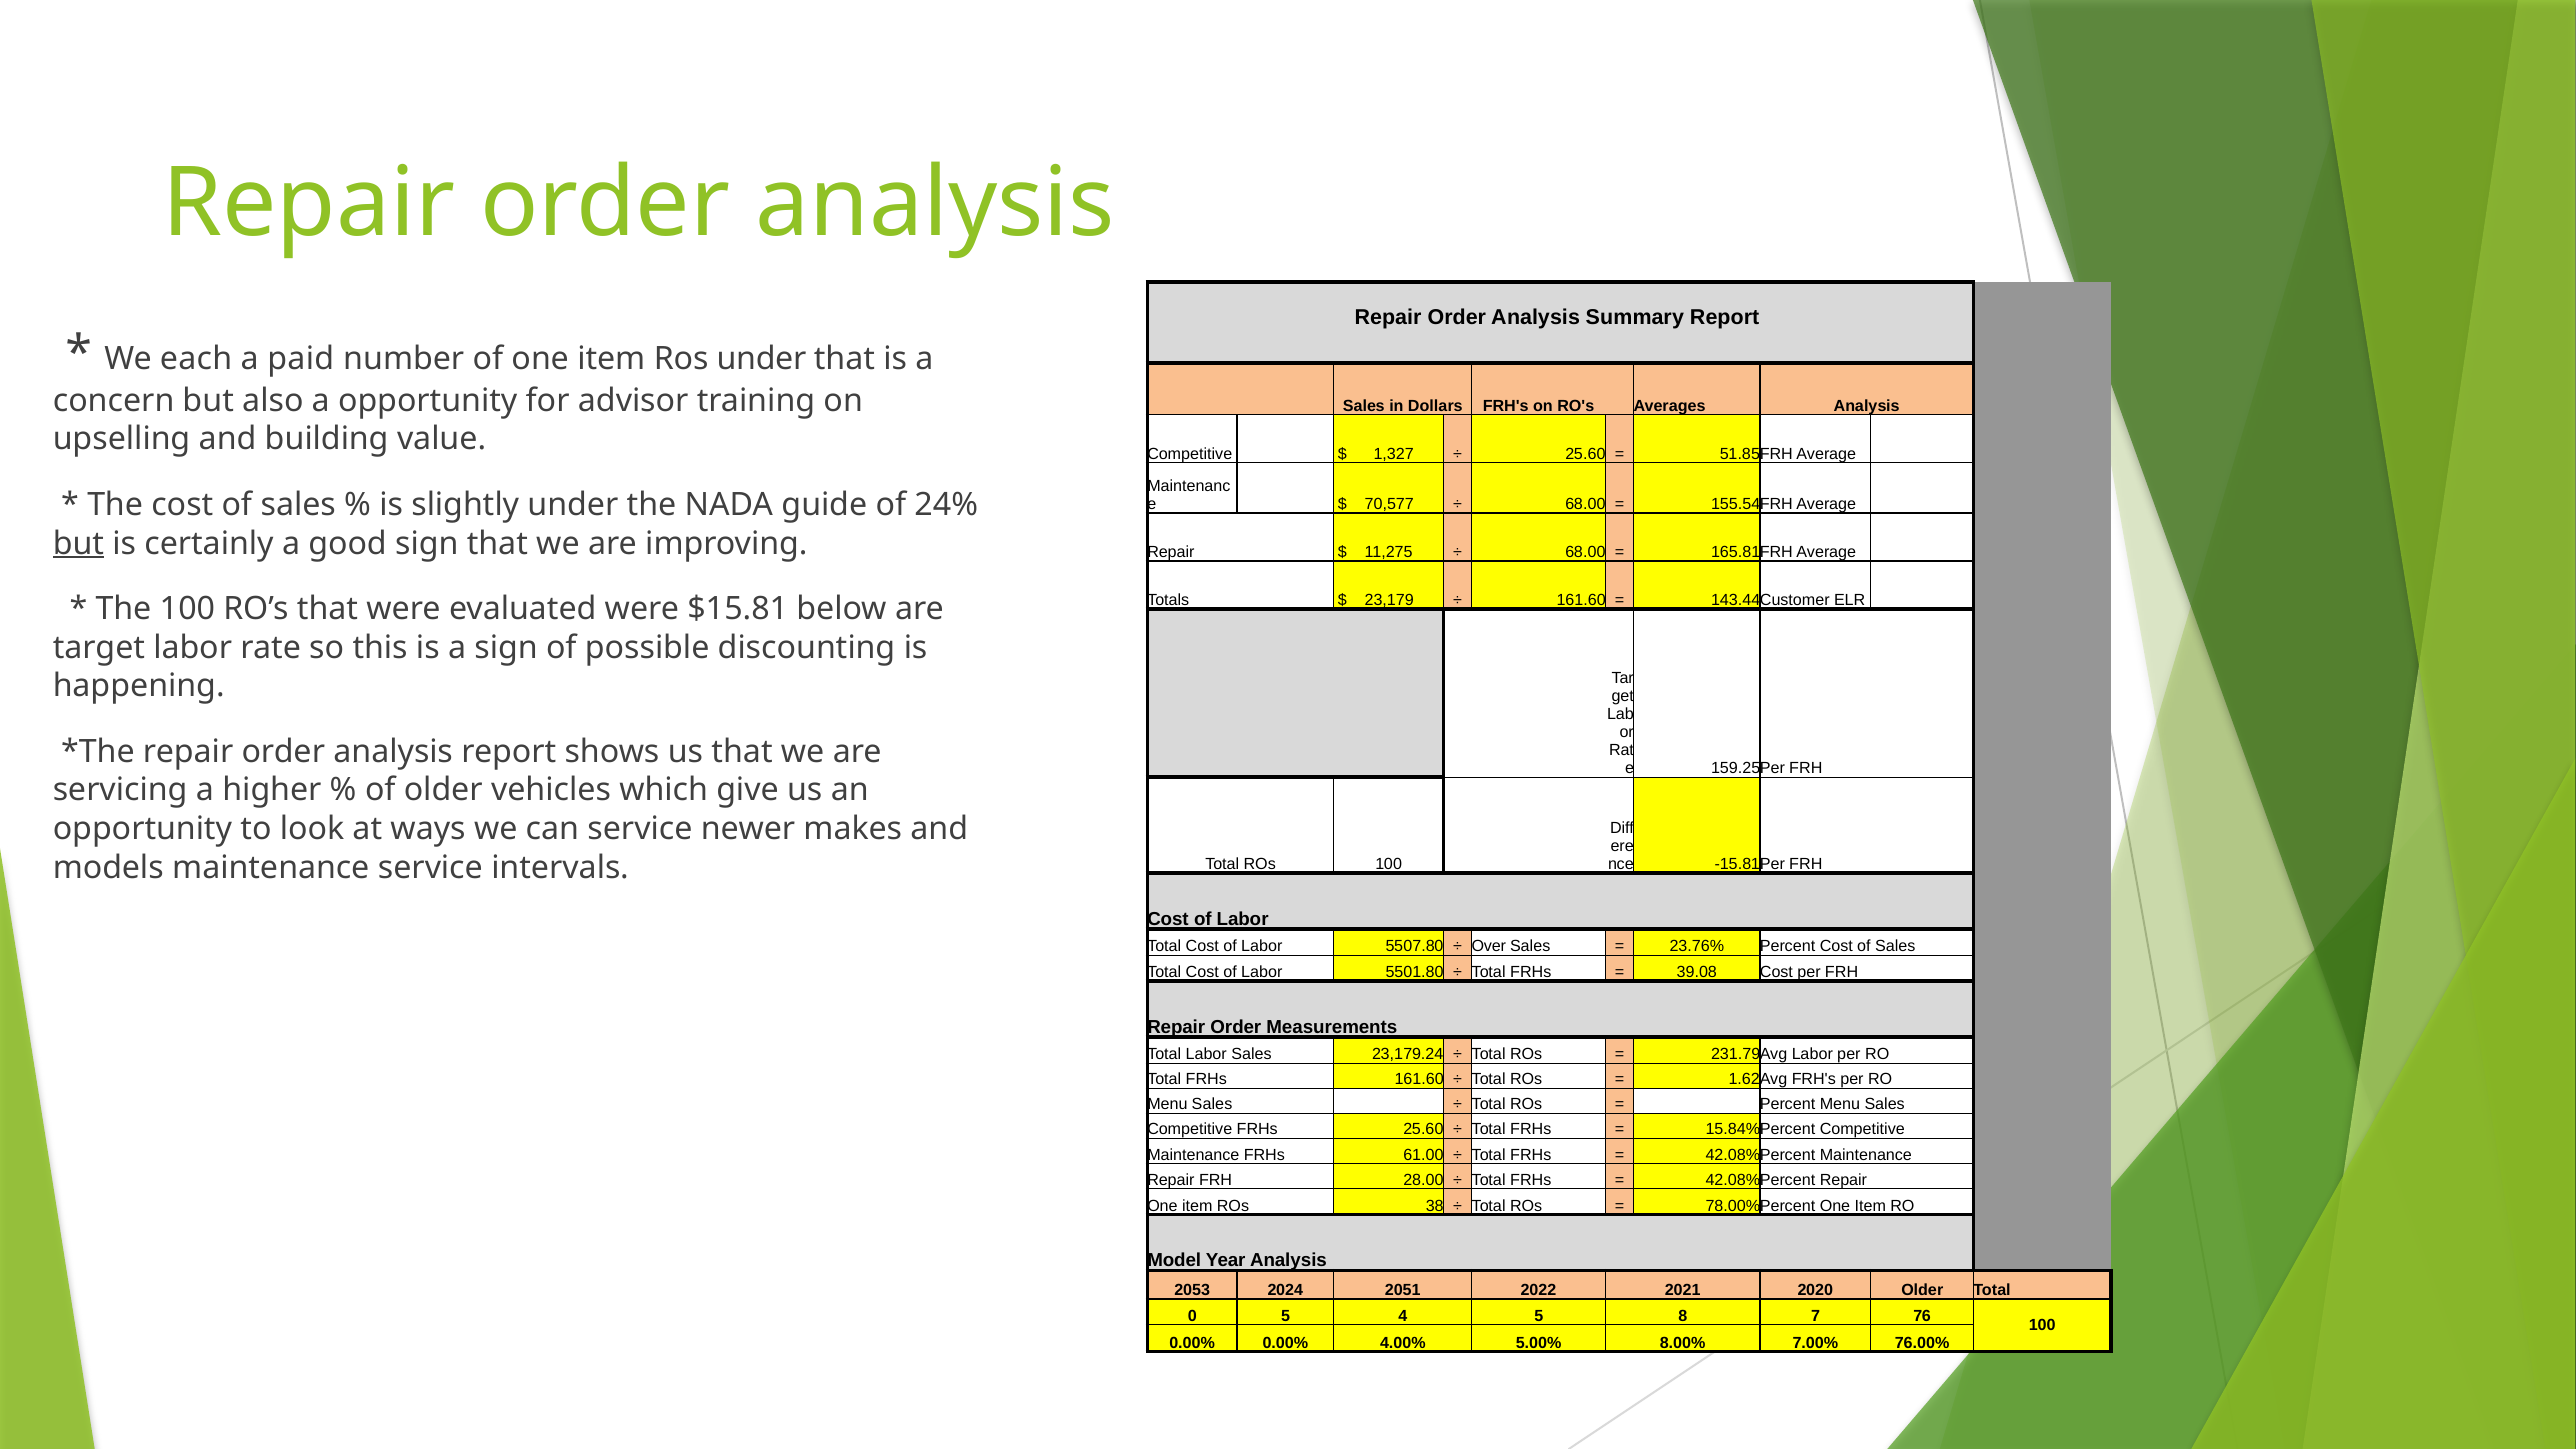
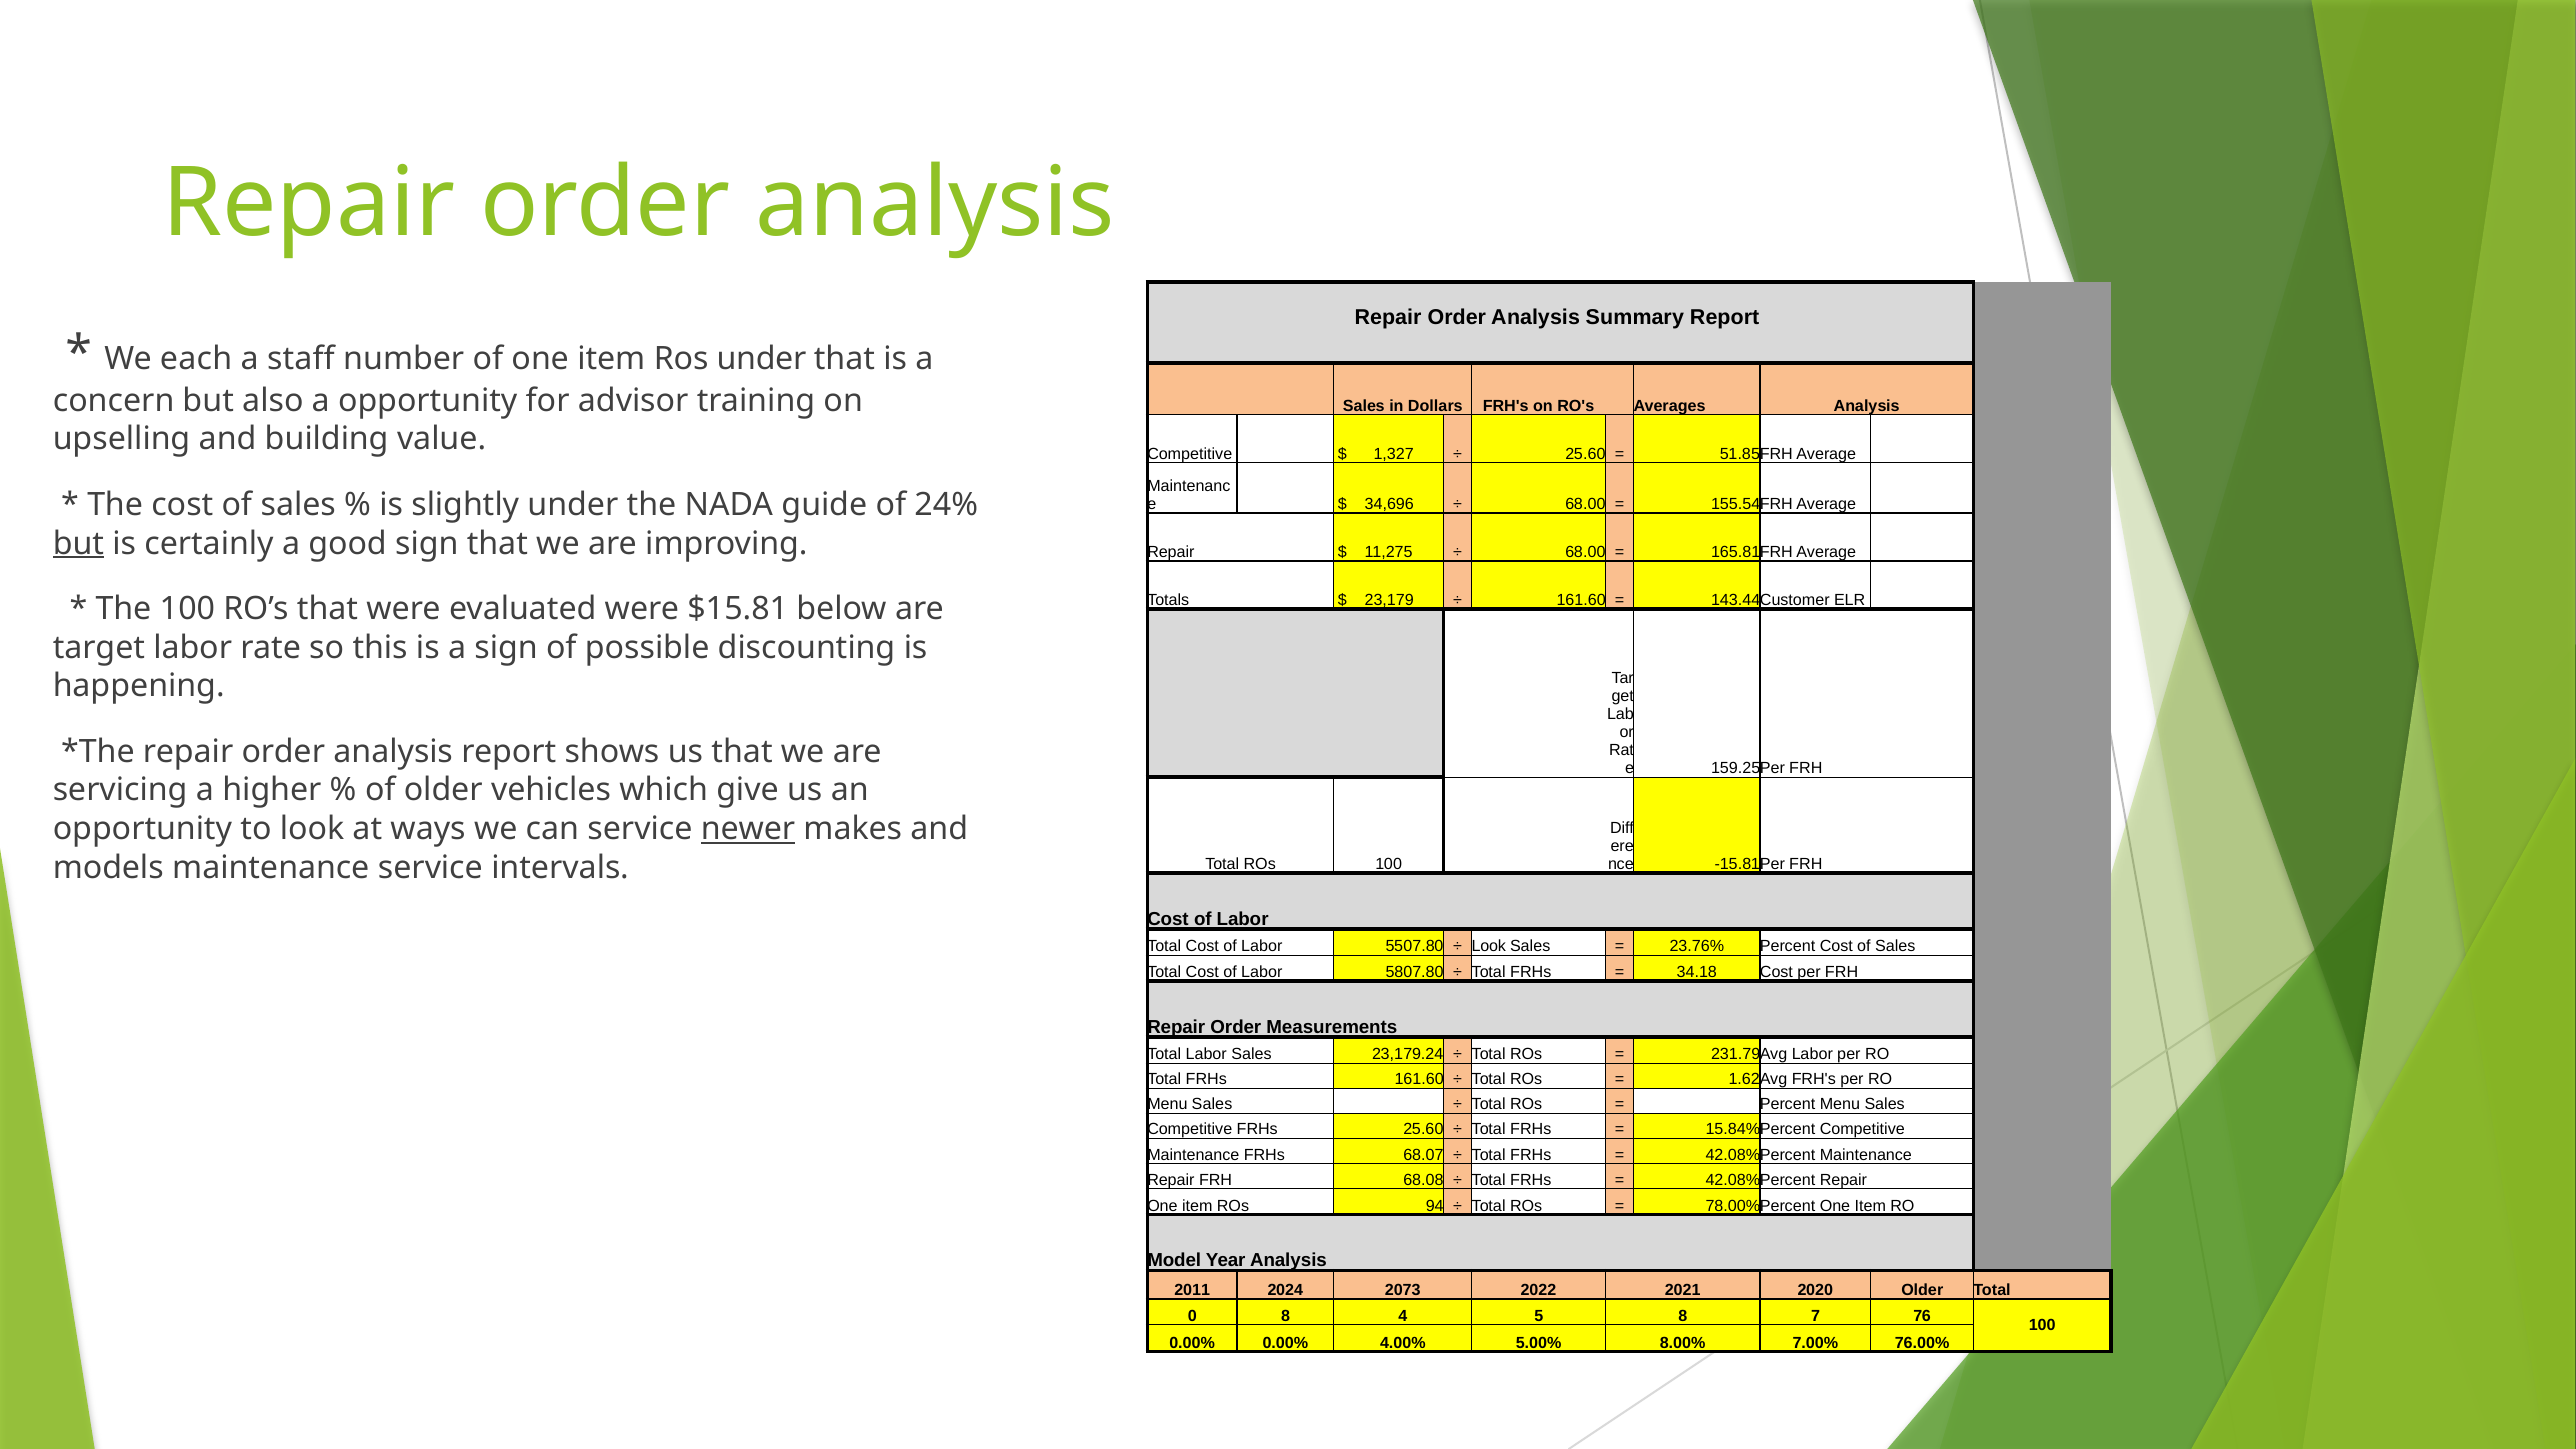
paid: paid -> staff
70,577: 70,577 -> 34,696
newer underline: none -> present
Over at (1489, 946): Over -> Look
5501.80: 5501.80 -> 5807.80
39.08: 39.08 -> 34.18
61.00: 61.00 -> 68.07
28.00: 28.00 -> 68.08
38: 38 -> 94
2053: 2053 -> 2011
2051: 2051 -> 2073
0 5: 5 -> 8
